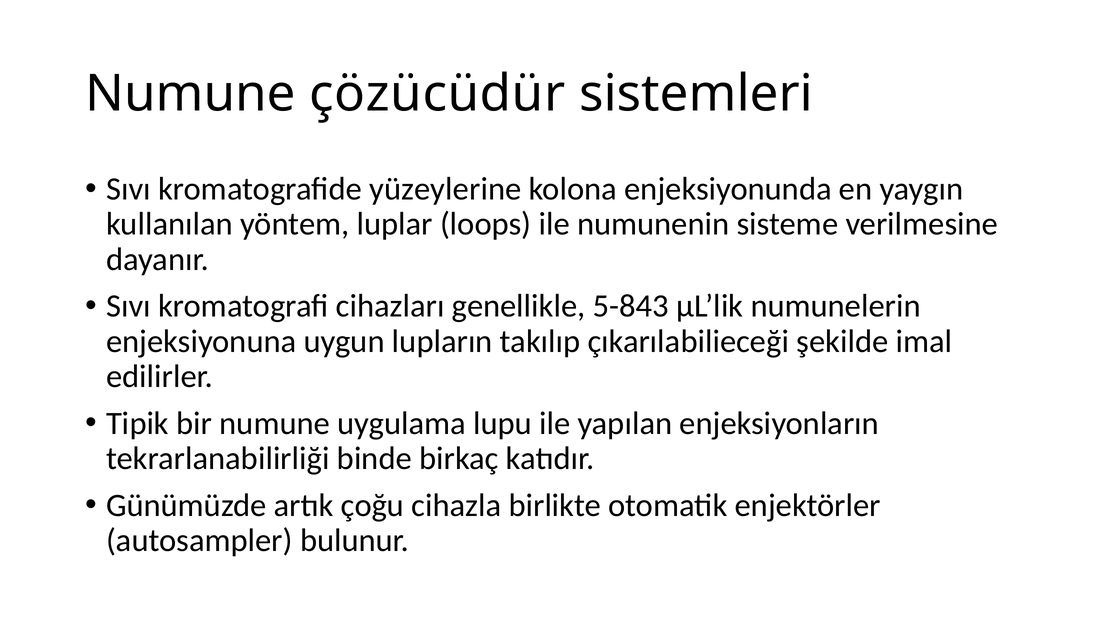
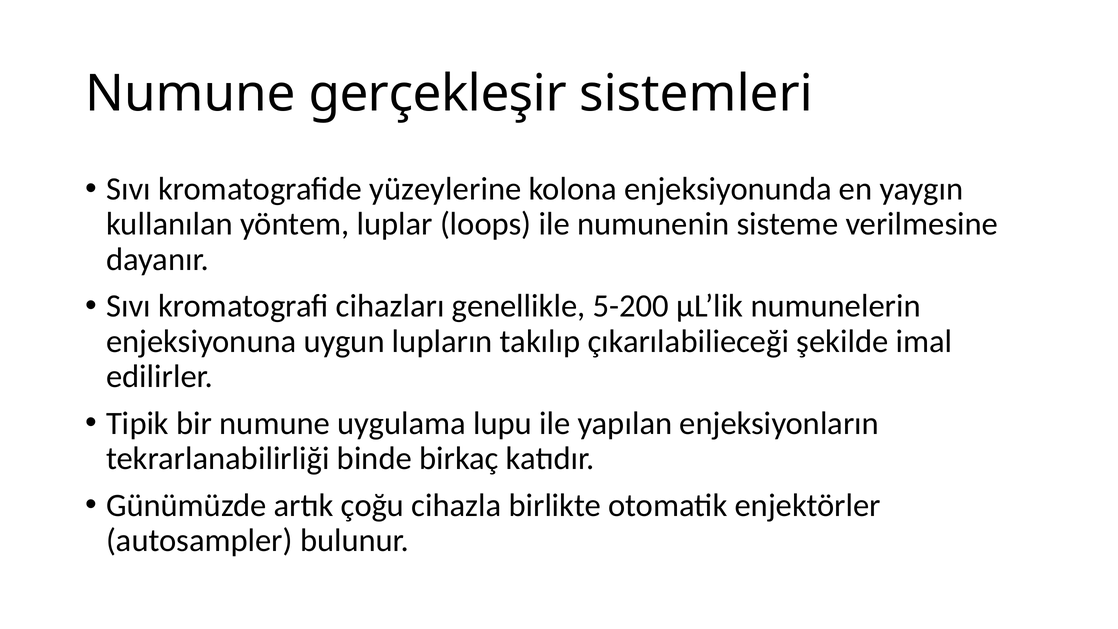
çözücüdür: çözücüdür -> gerçekleşir
5-843: 5-843 -> 5-200
